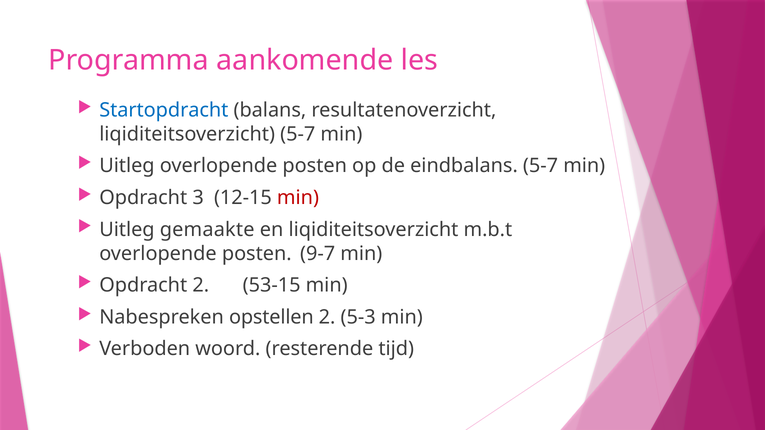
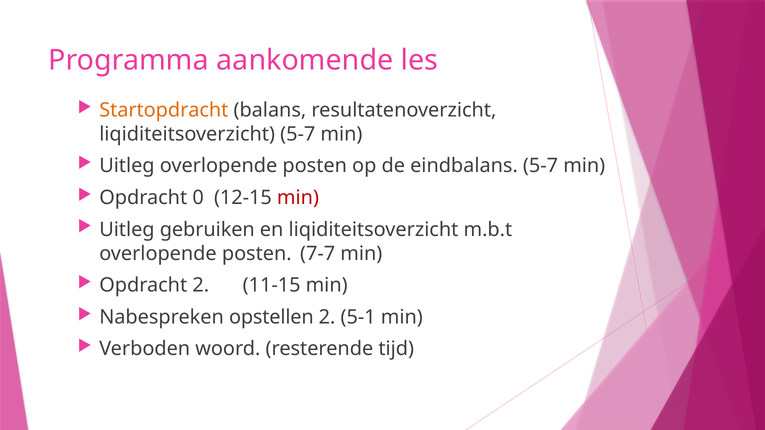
Startopdracht colour: blue -> orange
3: 3 -> 0
gemaakte: gemaakte -> gebruiken
9-7: 9-7 -> 7-7
53-15: 53-15 -> 11-15
5-3: 5-3 -> 5-1
